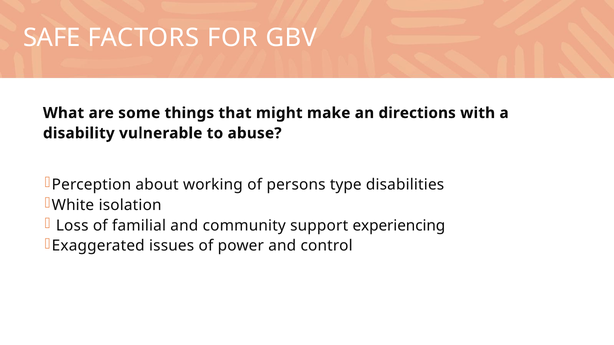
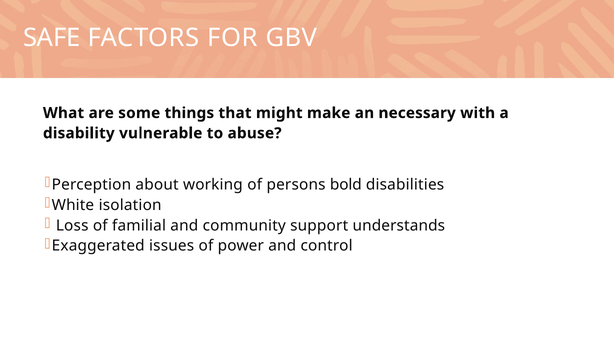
directions: directions -> necessary
type: type -> bold
experiencing: experiencing -> understands
